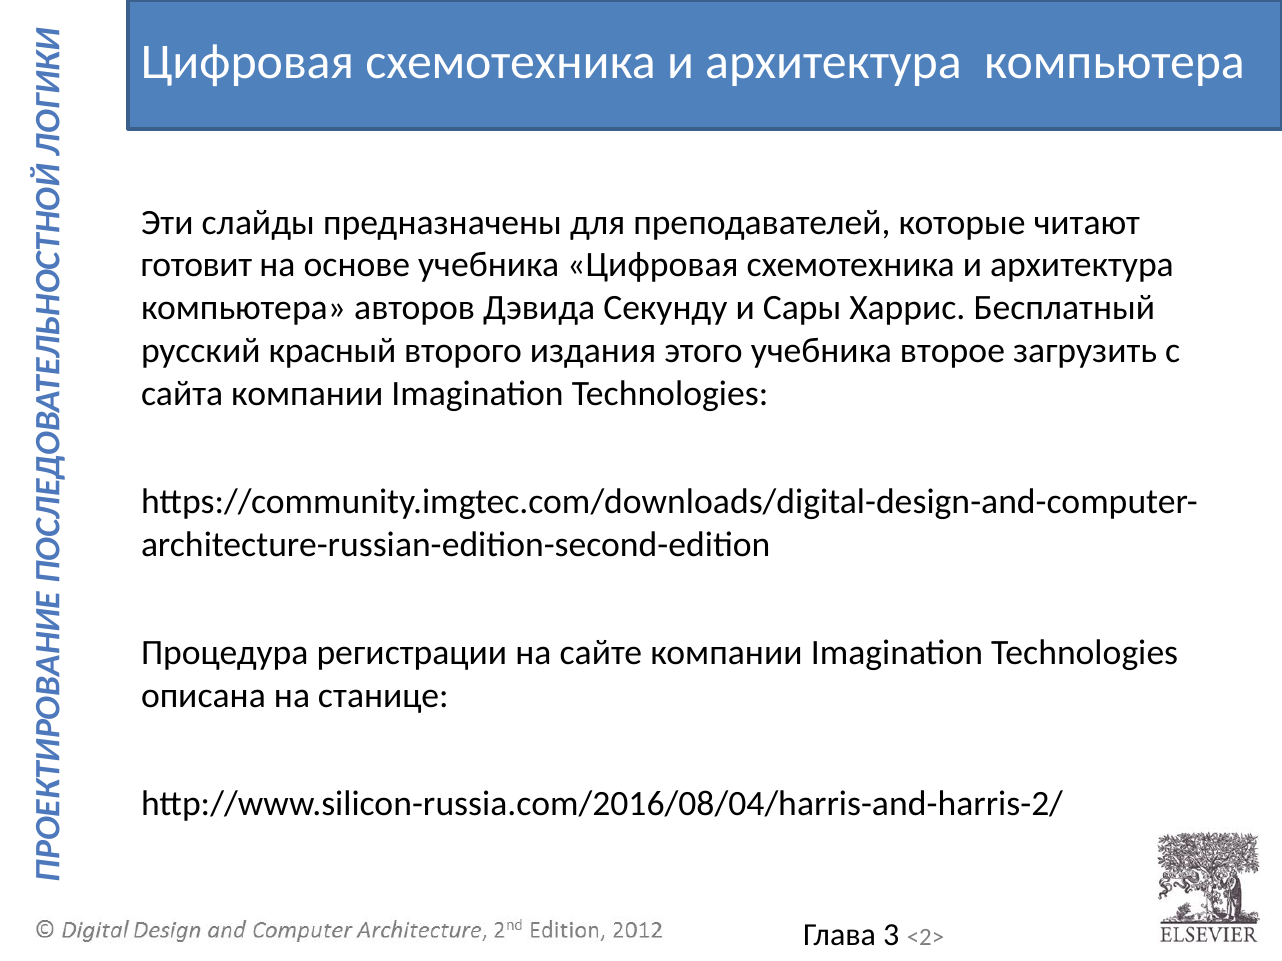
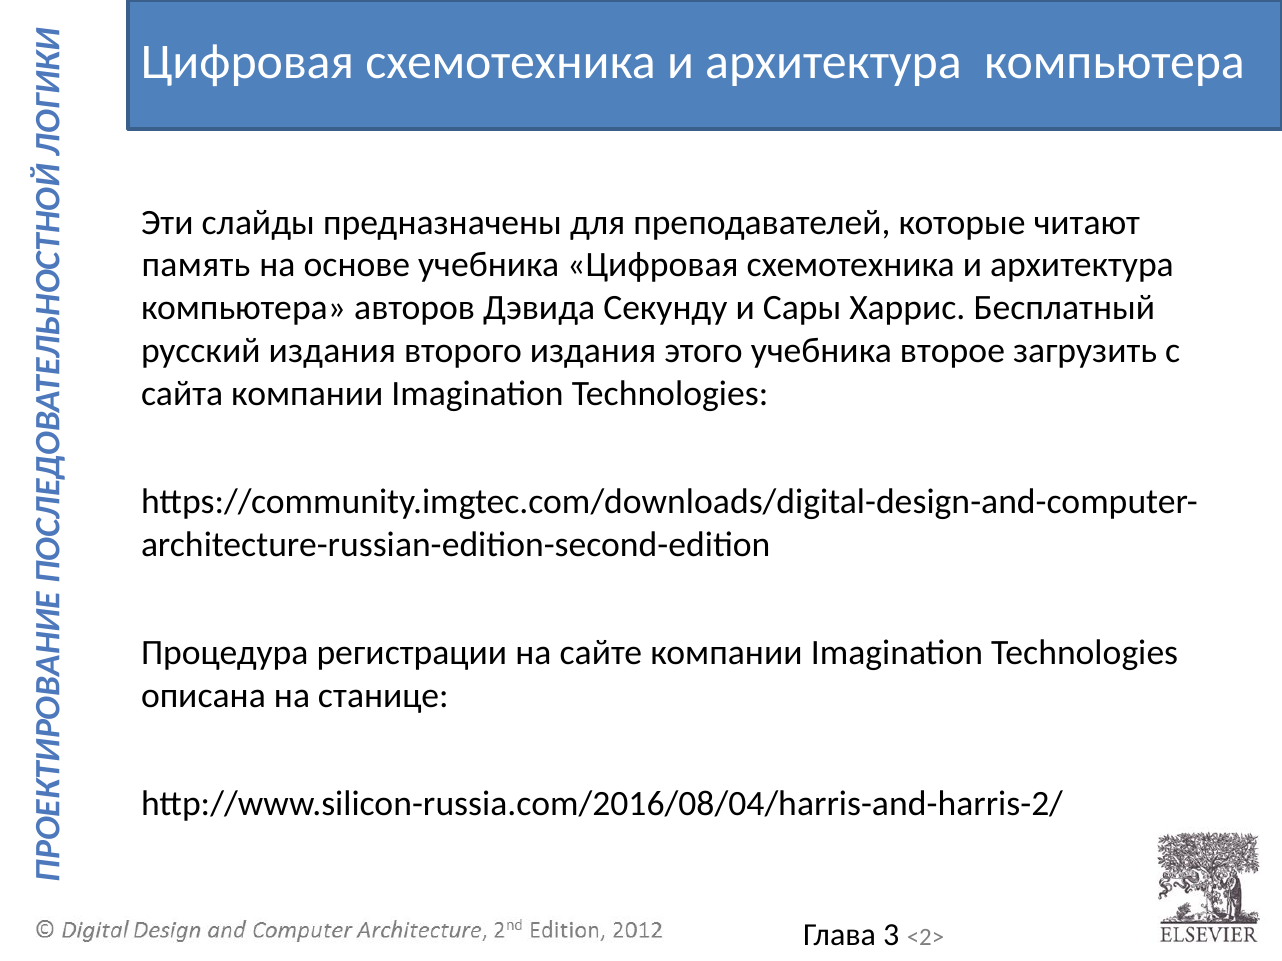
готовит: готовит -> память
русский красный: красный -> издания
